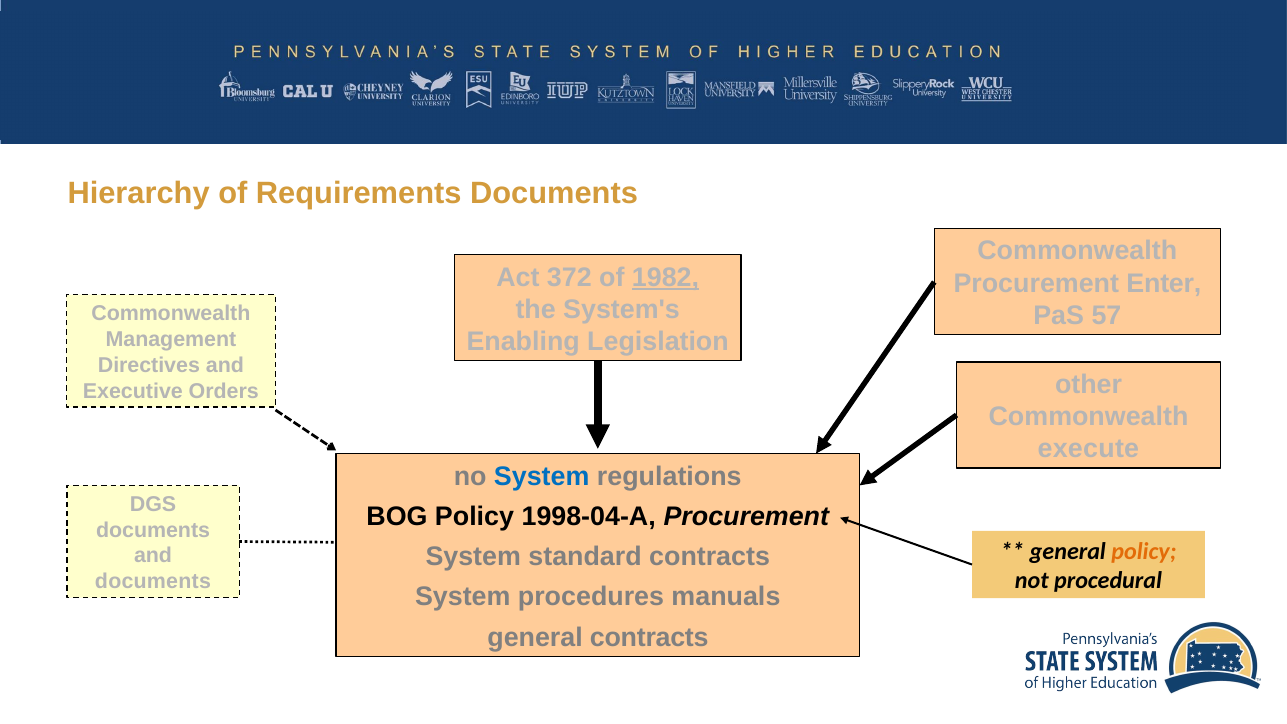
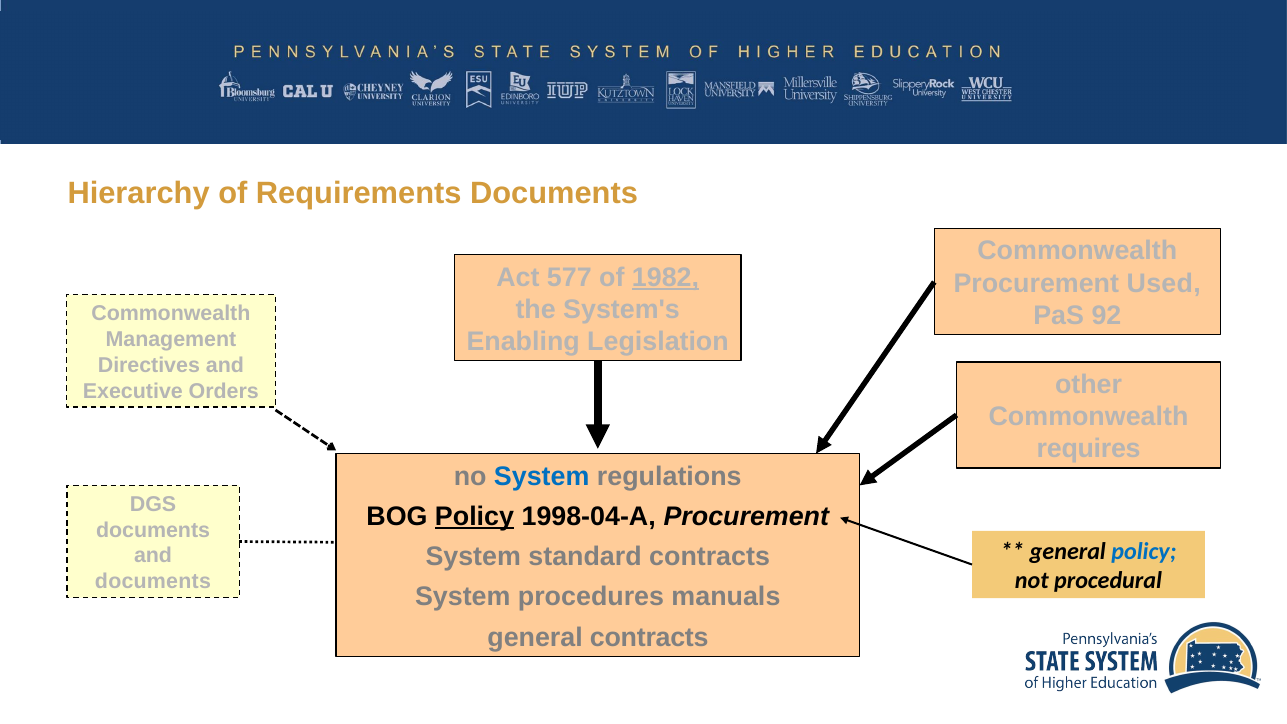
372: 372 -> 577
Enter: Enter -> Used
57: 57 -> 92
execute: execute -> requires
Policy at (474, 516) underline: none -> present
policy at (1144, 552) colour: orange -> blue
